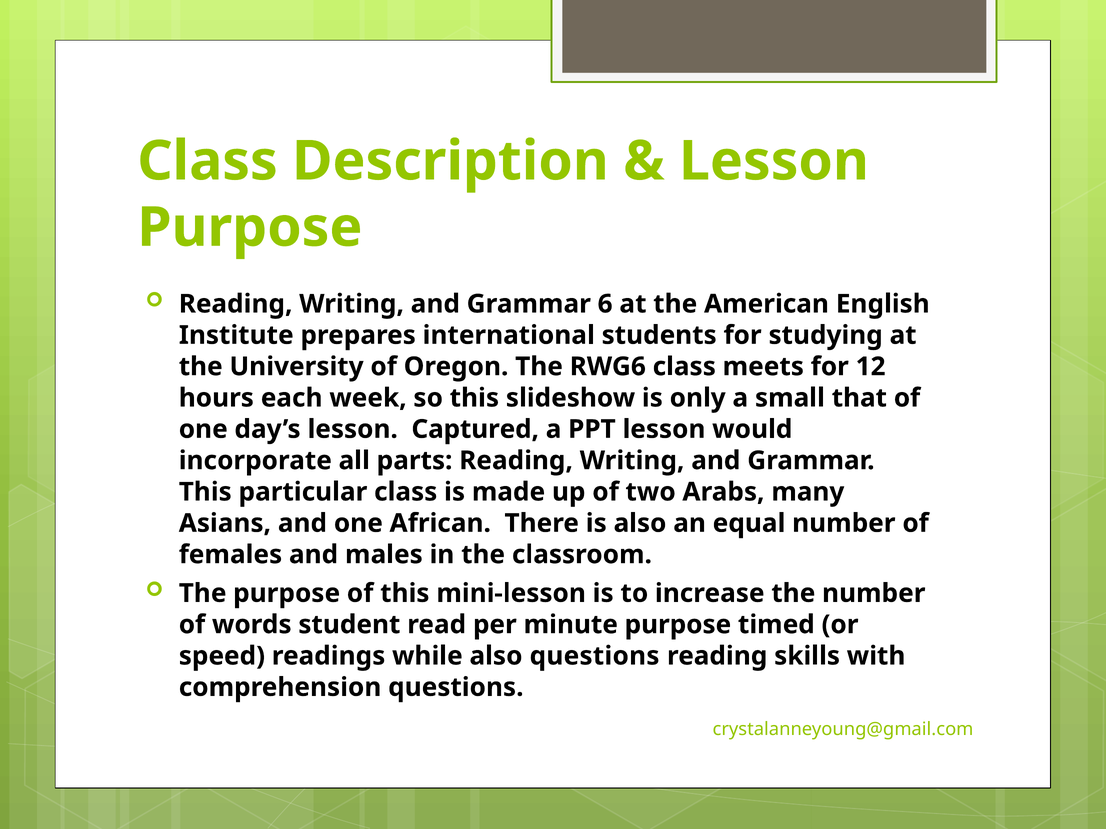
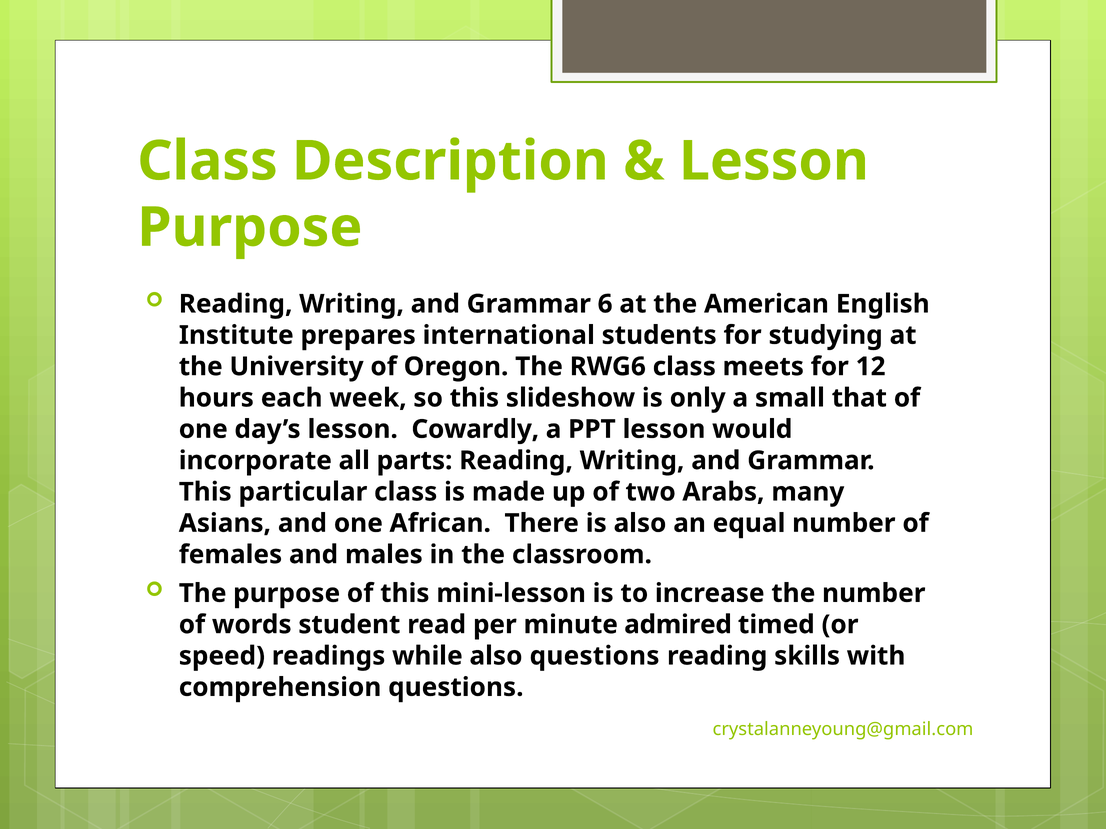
Captured: Captured -> Cowardly
minute purpose: purpose -> admired
